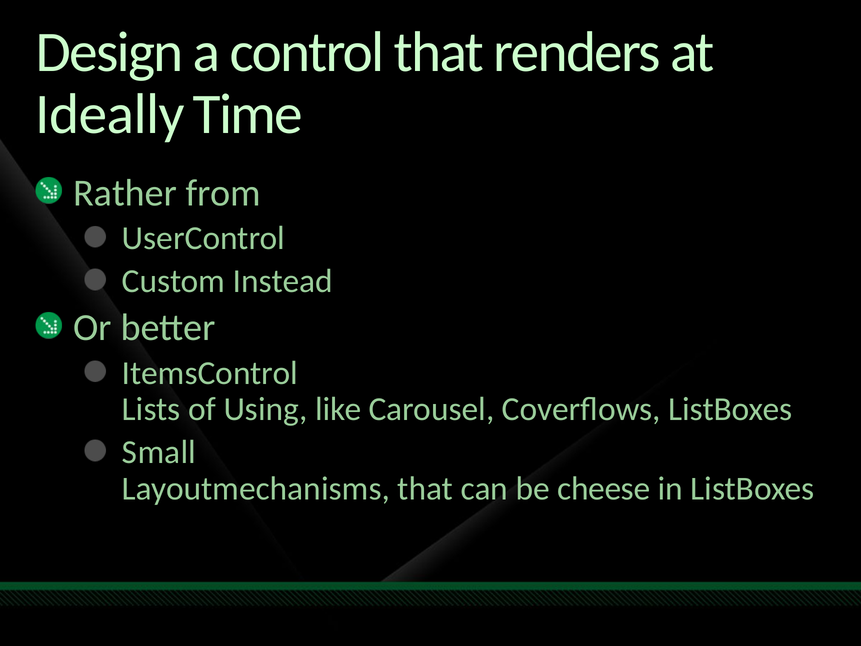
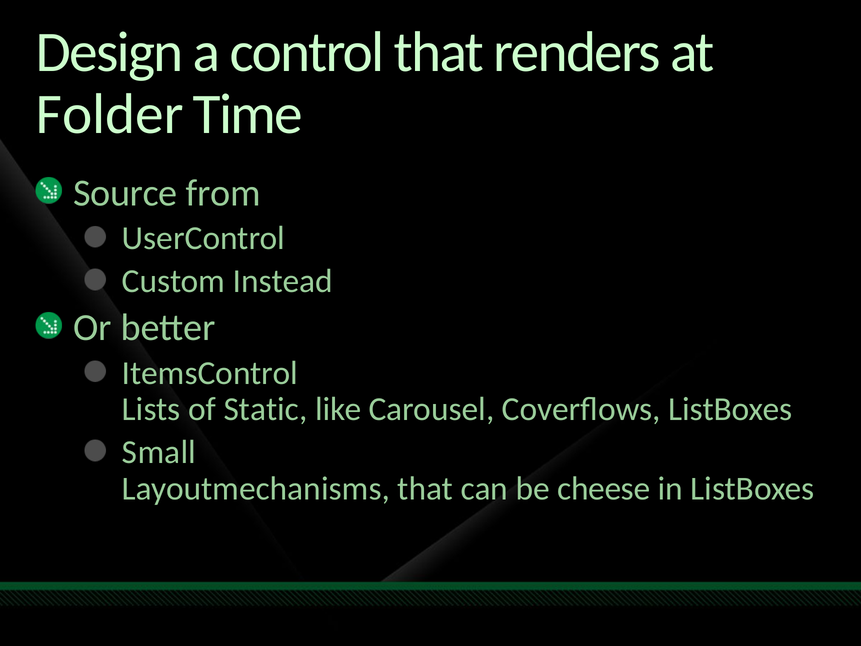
Ideally: Ideally -> Folder
Rather: Rather -> Source
Using: Using -> Static
